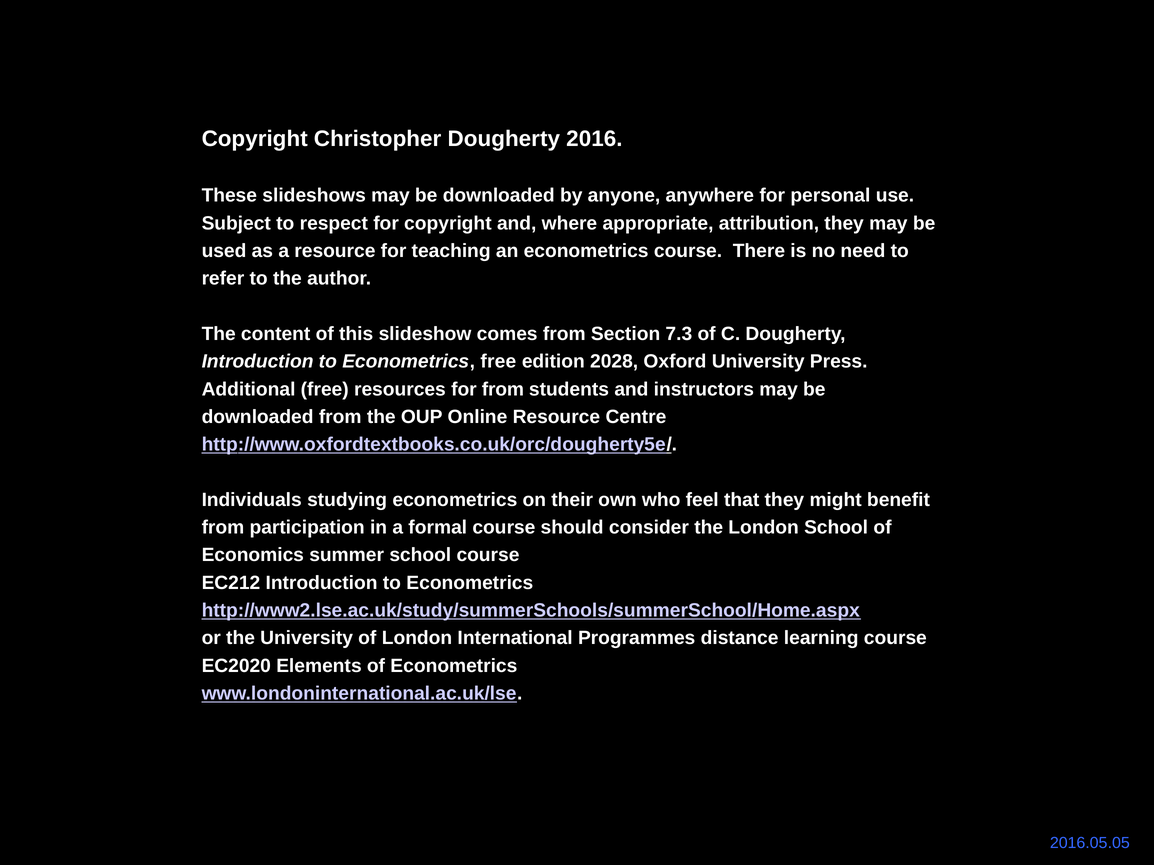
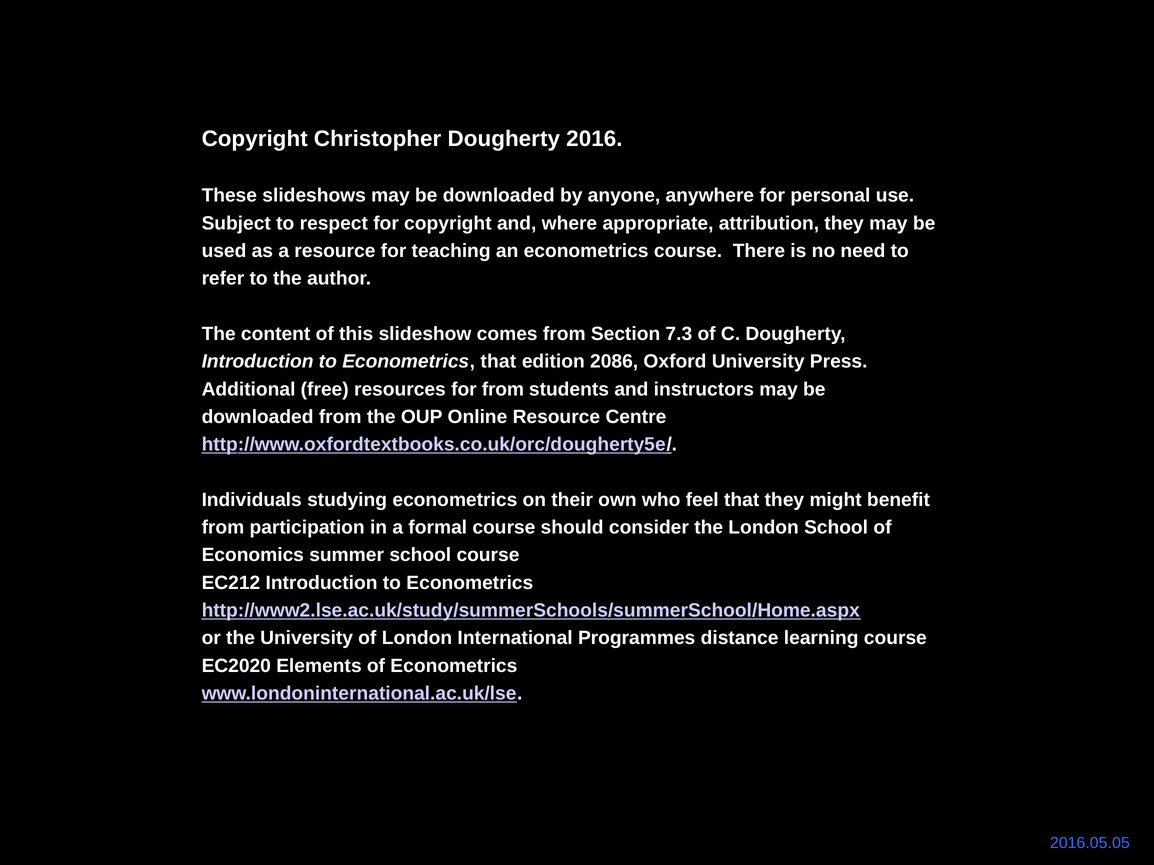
Econometrics free: free -> that
2028: 2028 -> 2086
